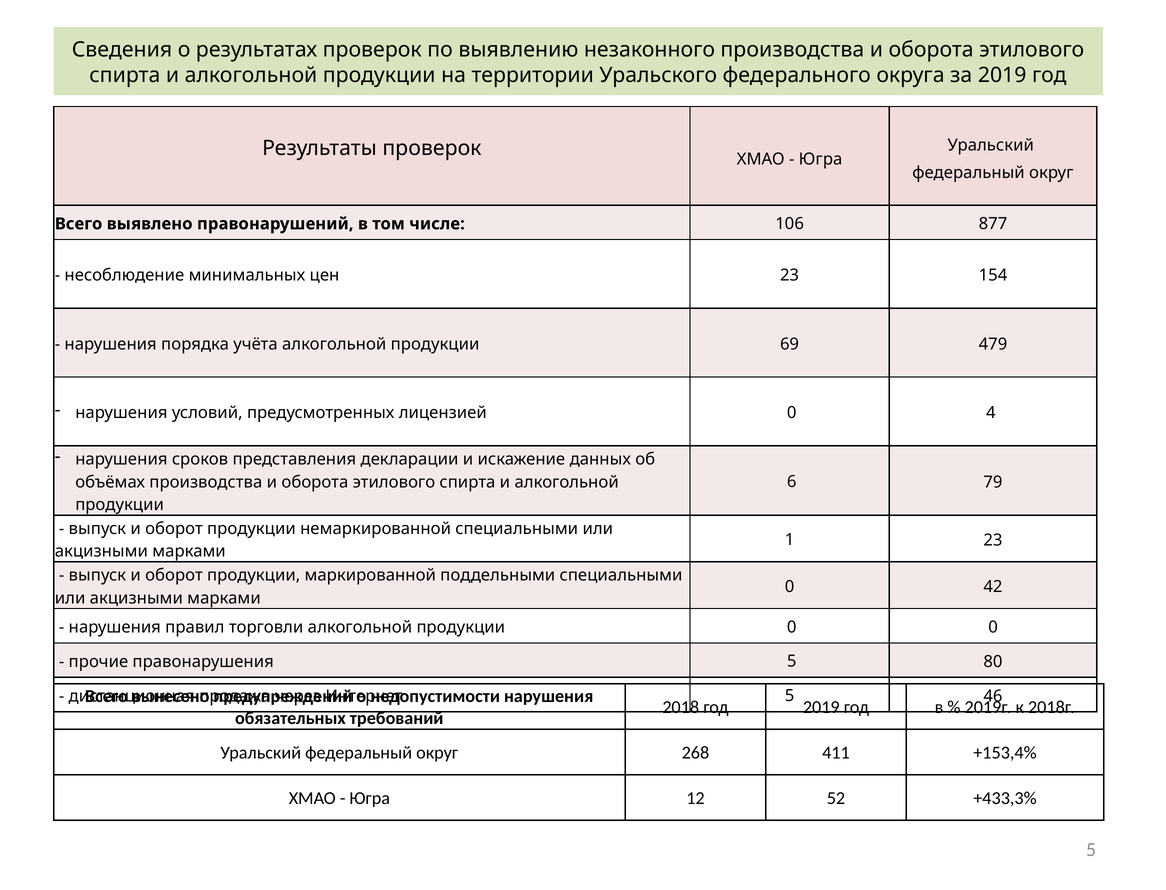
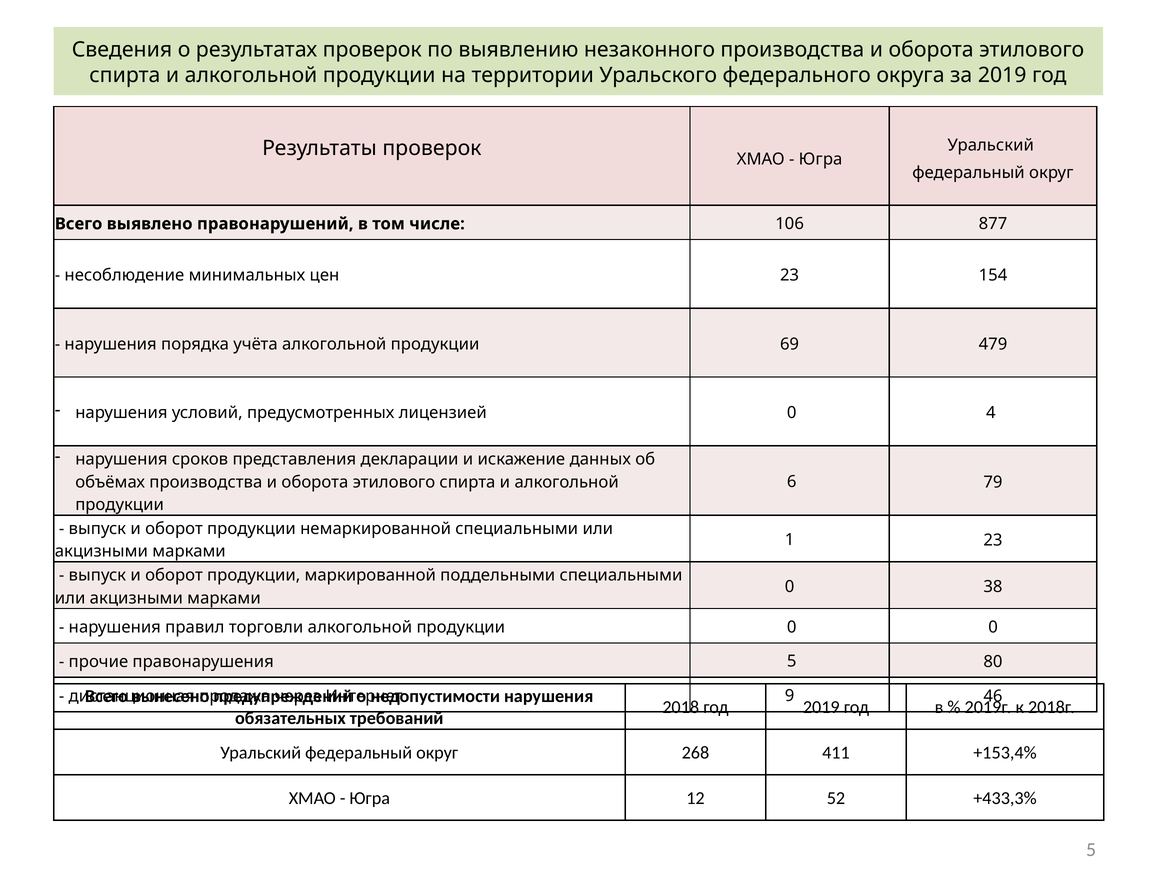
42: 42 -> 38
5 at (790, 696): 5 -> 9
